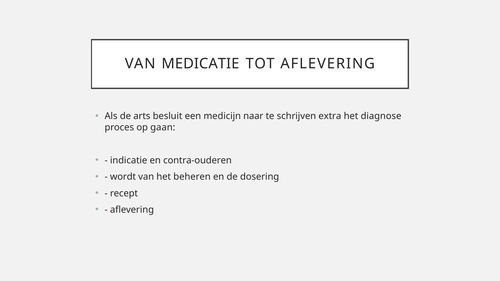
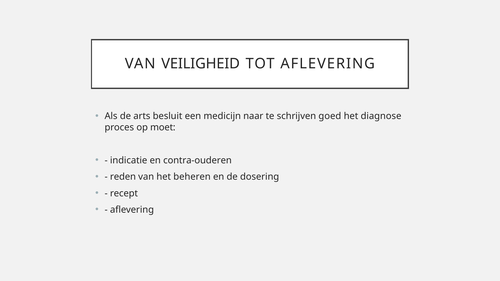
MEDICATIE: MEDICATIE -> VEILIGHEID
extra: extra -> goed
gaan: gaan -> moet
wordt: wordt -> reden
